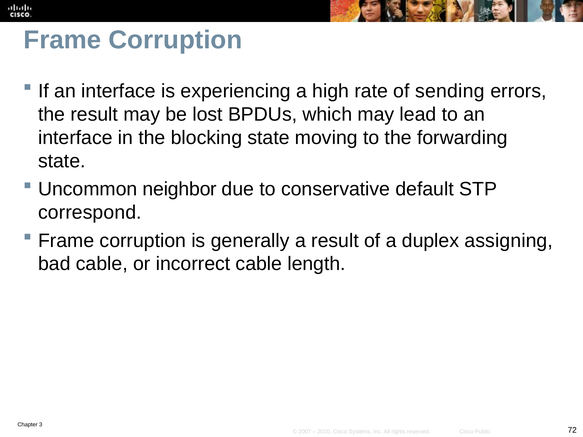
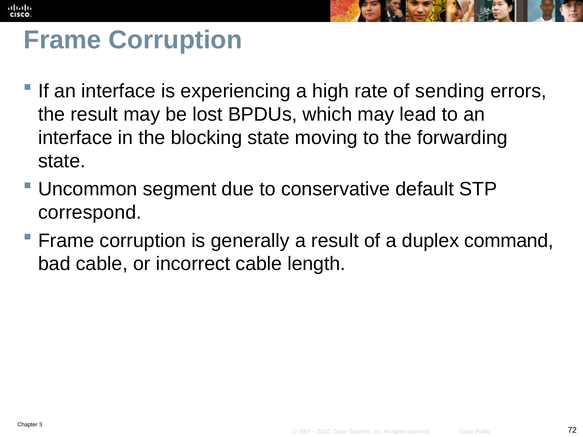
neighbor: neighbor -> segment
assigning: assigning -> command
